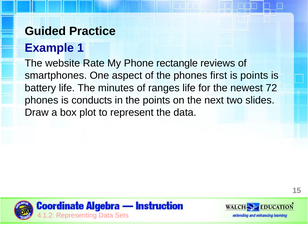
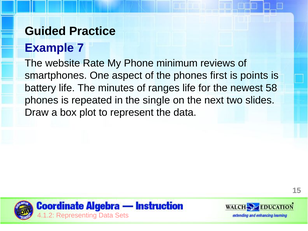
1: 1 -> 7
rectangle: rectangle -> minimum
72: 72 -> 58
conducts: conducts -> repeated
the points: points -> single
